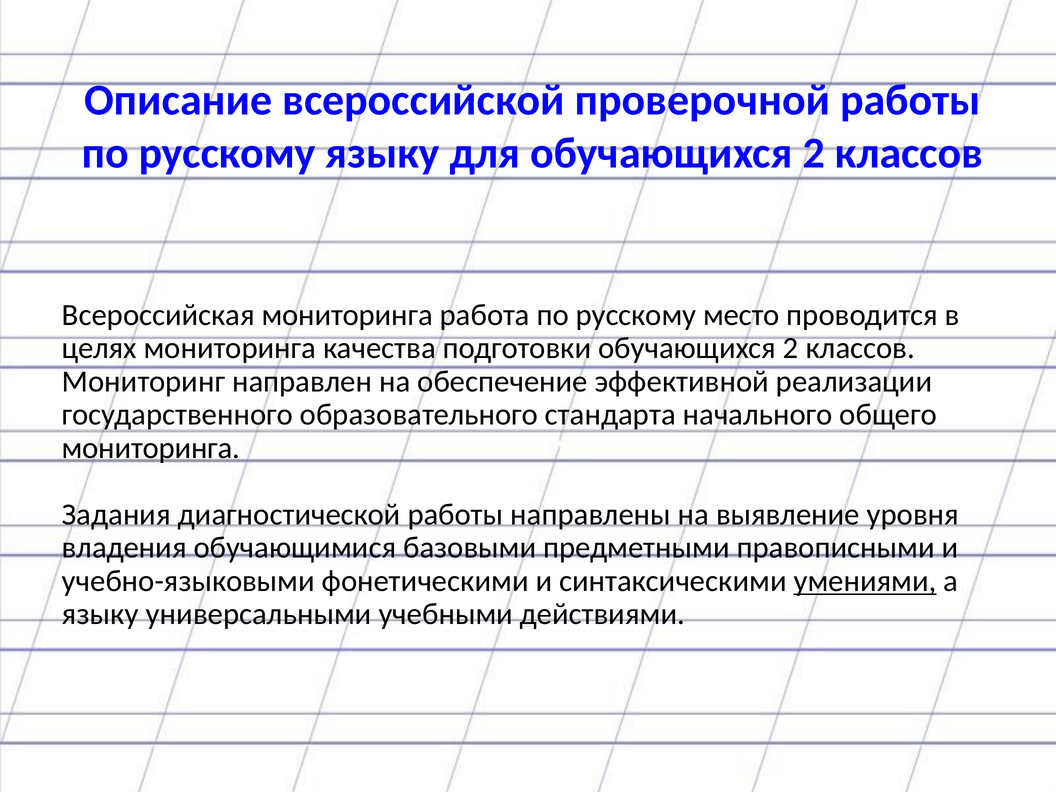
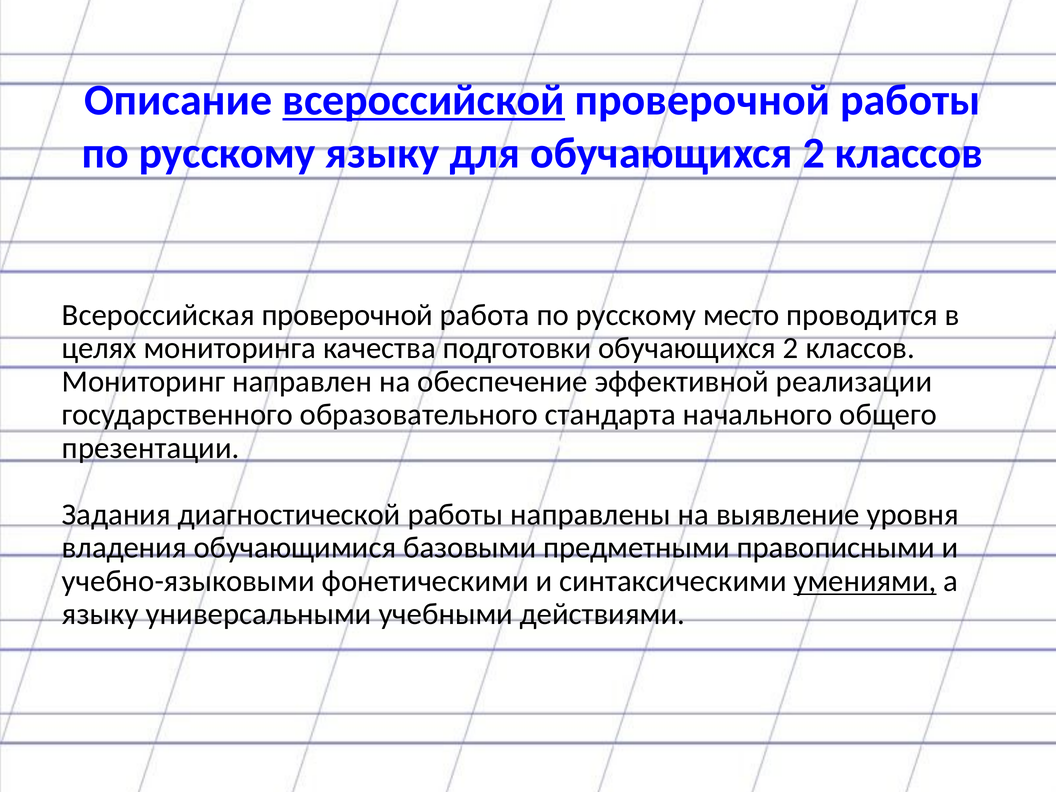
всероссийской underline: none -> present
Всероссийская мониторинга: мониторинга -> проверочной
мониторинга at (151, 448): мониторинга -> презентации
